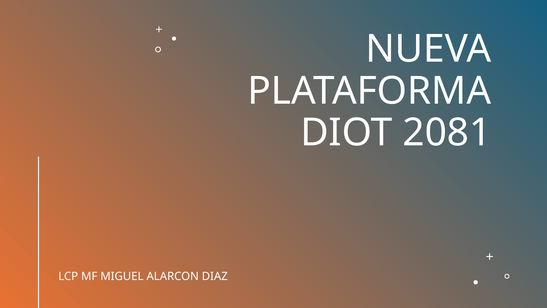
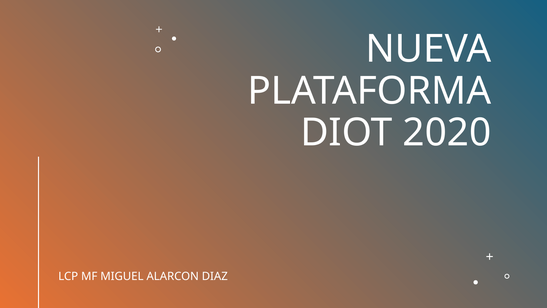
2081: 2081 -> 2020
